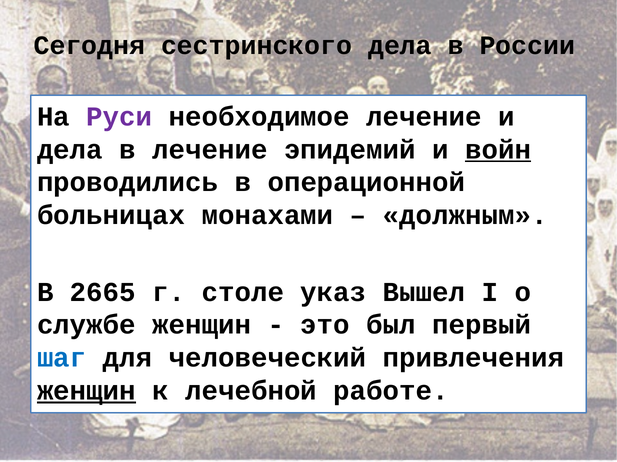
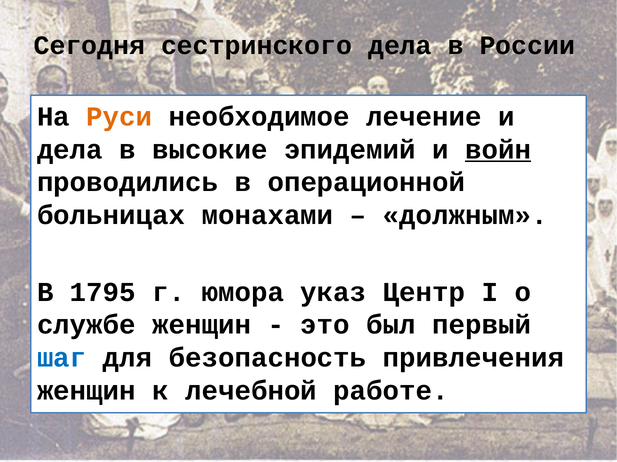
Руси colour: purple -> orange
в лечение: лечение -> высокие
2665: 2665 -> 1795
столе: столе -> юмора
Вышел: Вышел -> Центр
человеческий: человеческий -> безопасность
женщин at (86, 391) underline: present -> none
